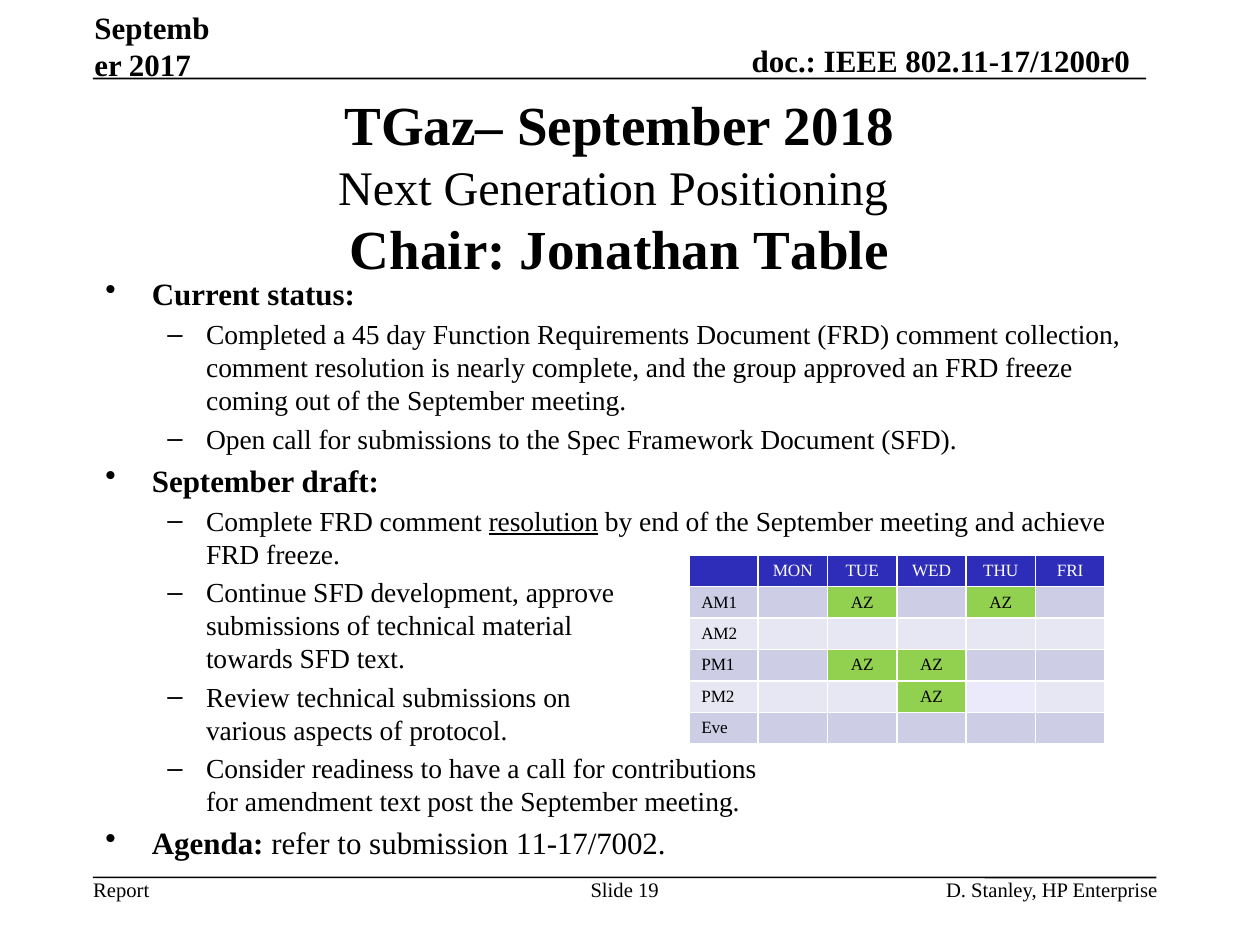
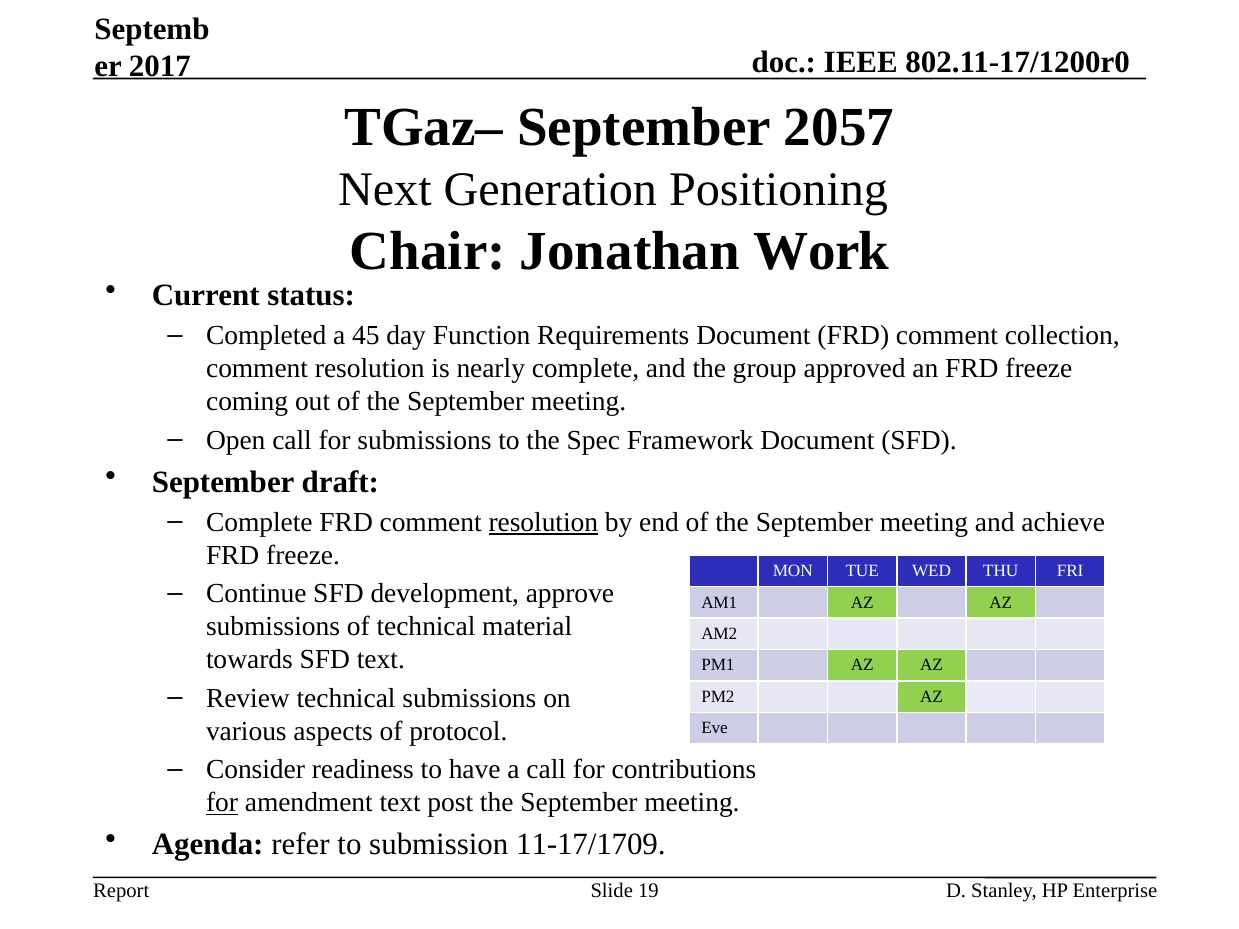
2018: 2018 -> 2057
Table: Table -> Work
for at (222, 803) underline: none -> present
11-17/7002: 11-17/7002 -> 11-17/1709
